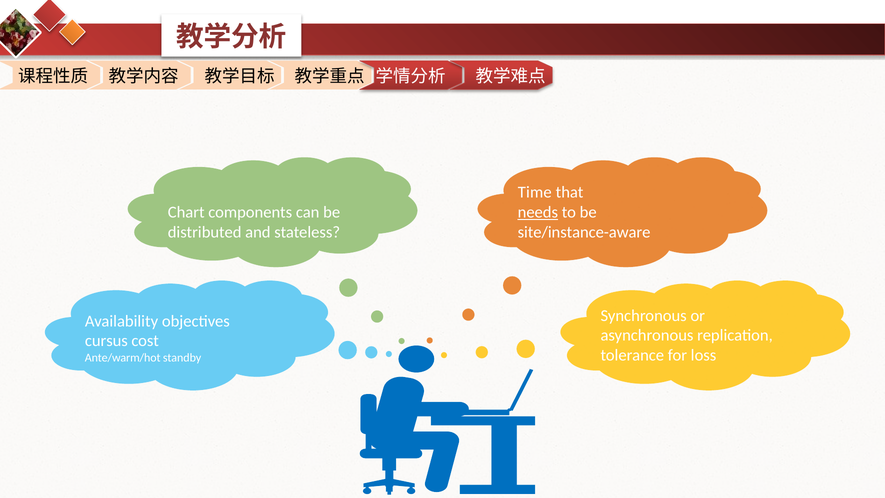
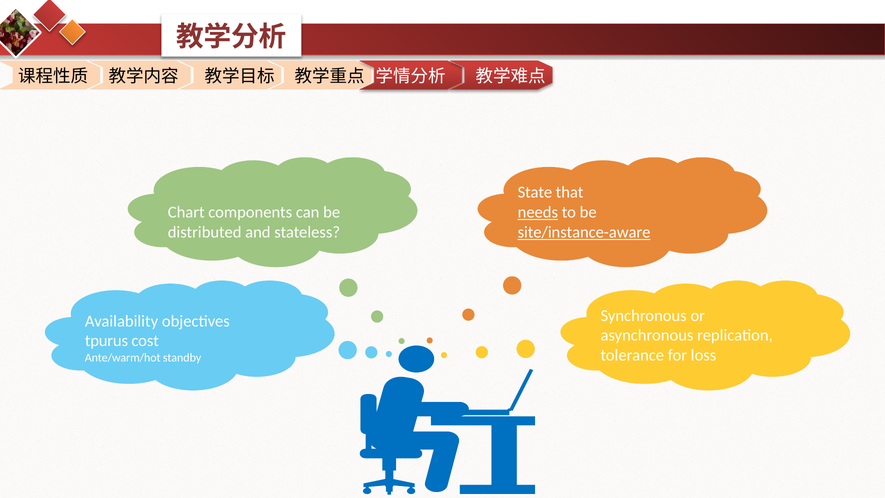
Time: Time -> State
site/instance-aware underline: none -> present
cursus: cursus -> tpurus
